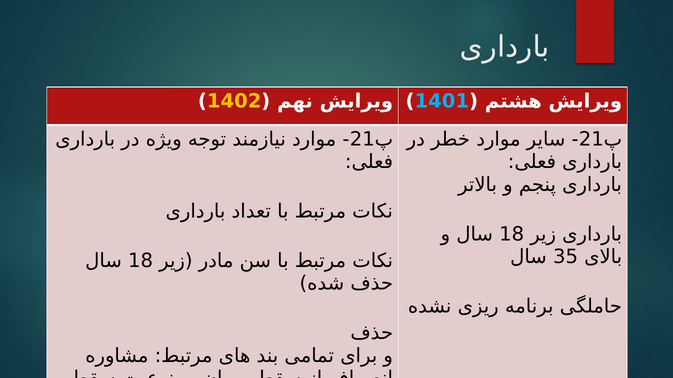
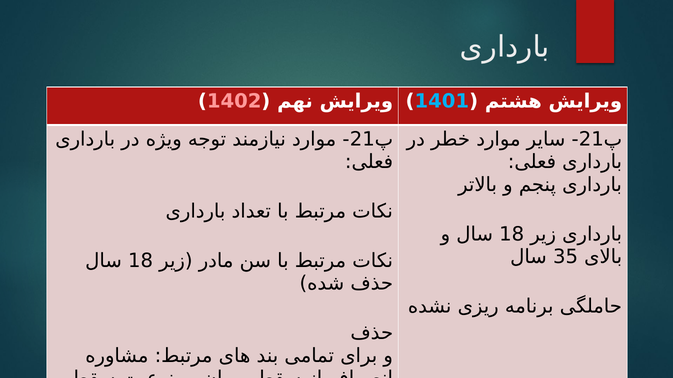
1402 colour: yellow -> pink
